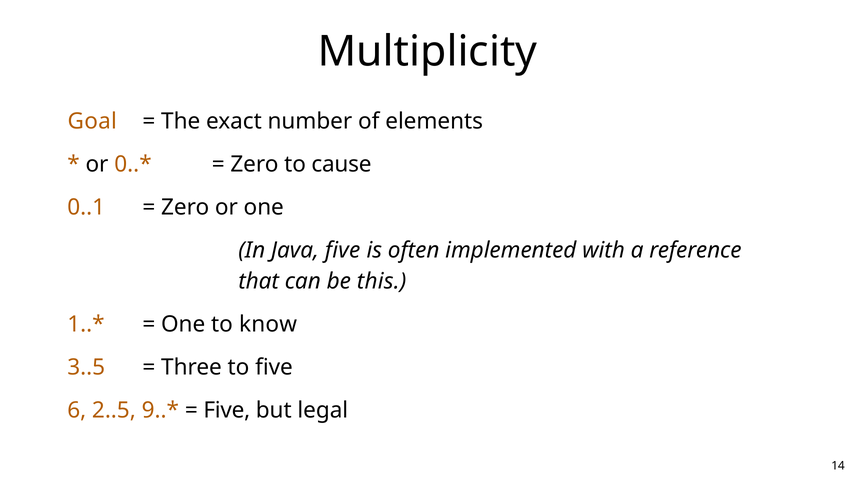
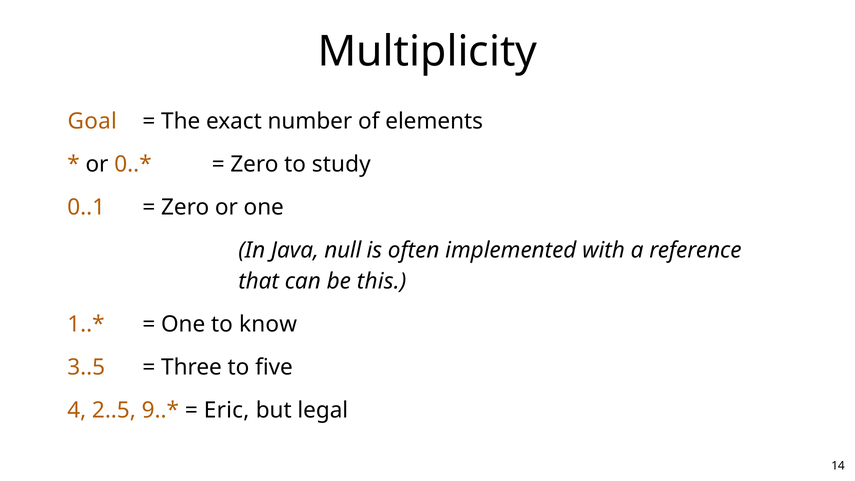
cause: cause -> study
Java five: five -> null
6: 6 -> 4
Five at (227, 410): Five -> Eric
